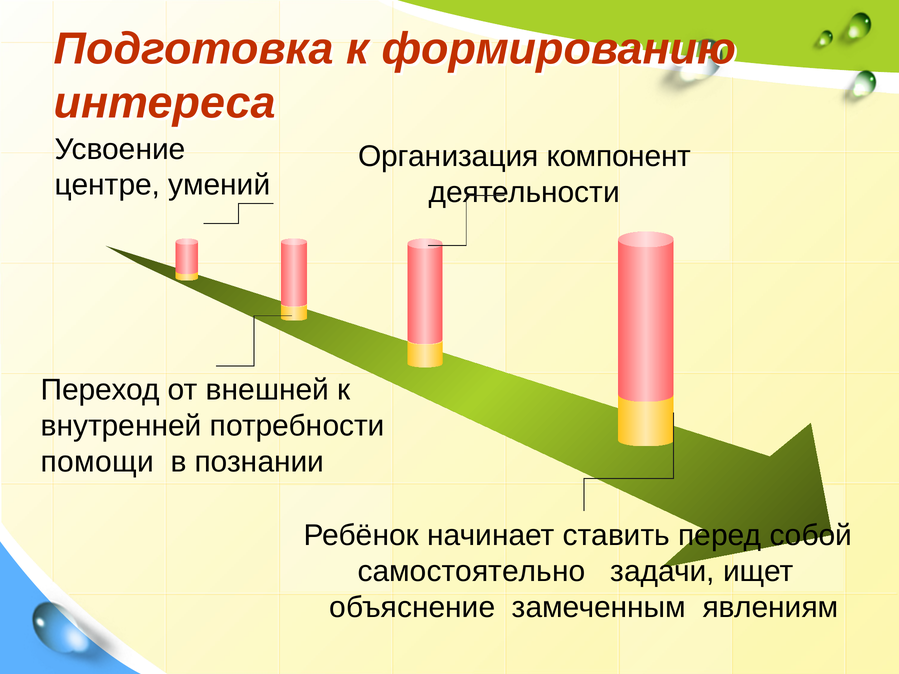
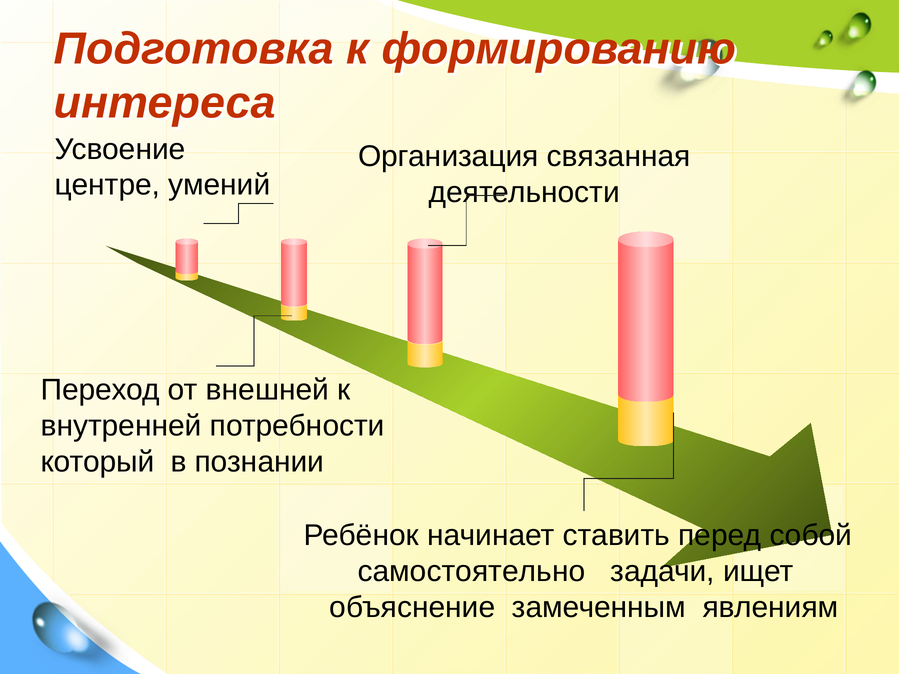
компонент: компонент -> связанная
помощи: помощи -> который
